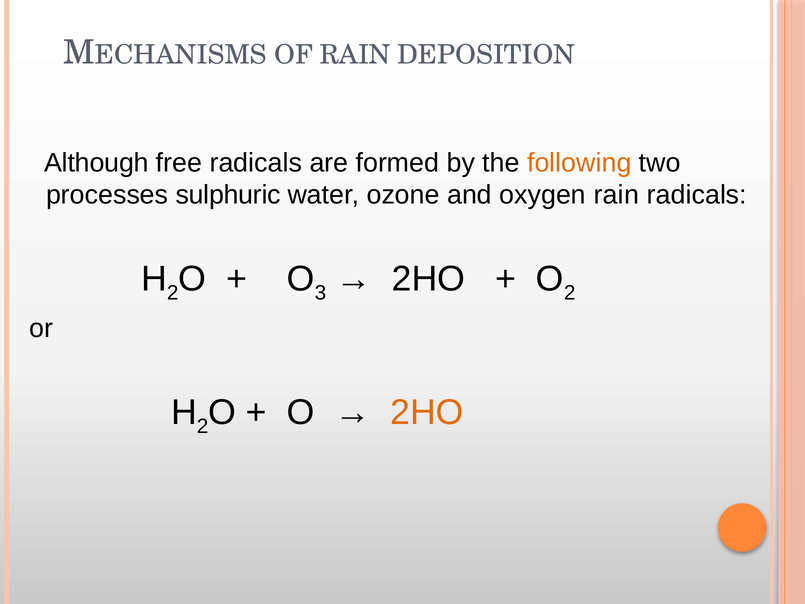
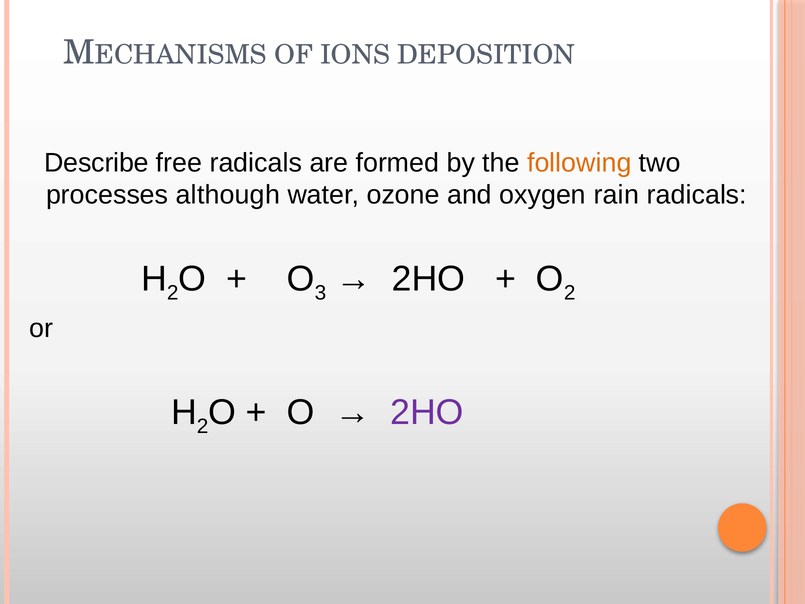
OF RAIN: RAIN -> IONS
Although: Although -> Describe
sulphuric: sulphuric -> although
2HO at (427, 412) colour: orange -> purple
